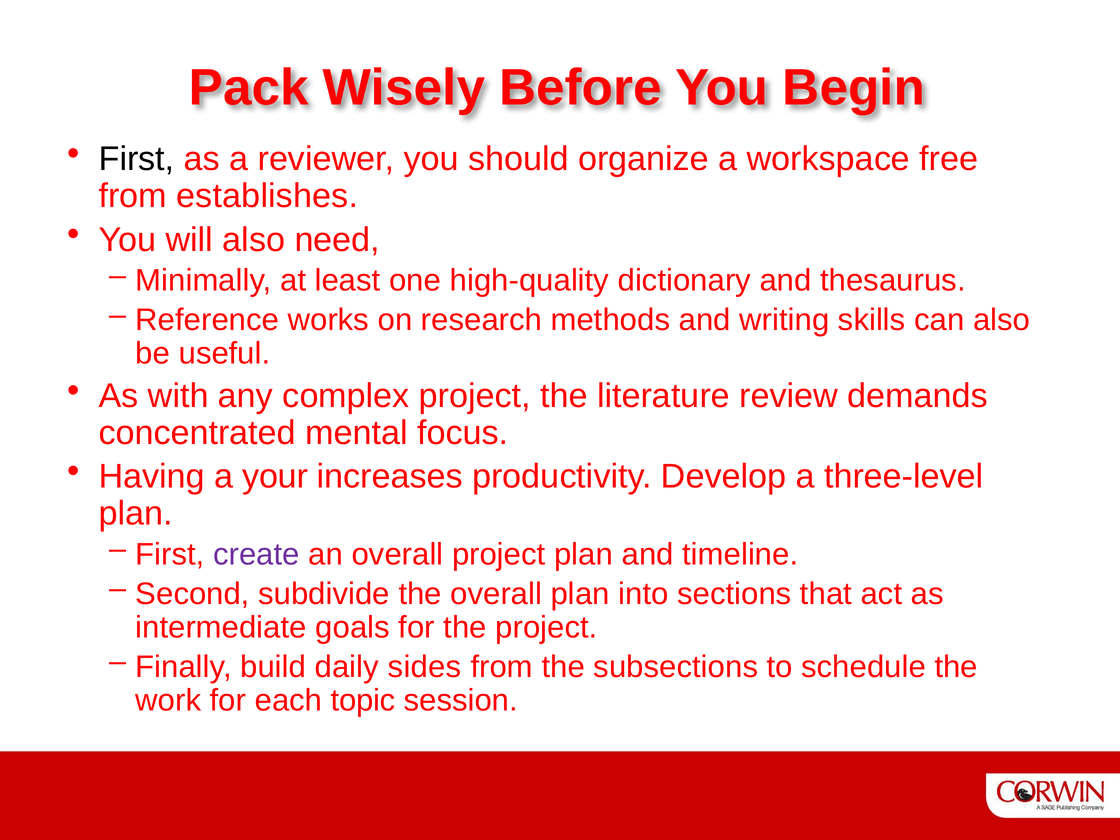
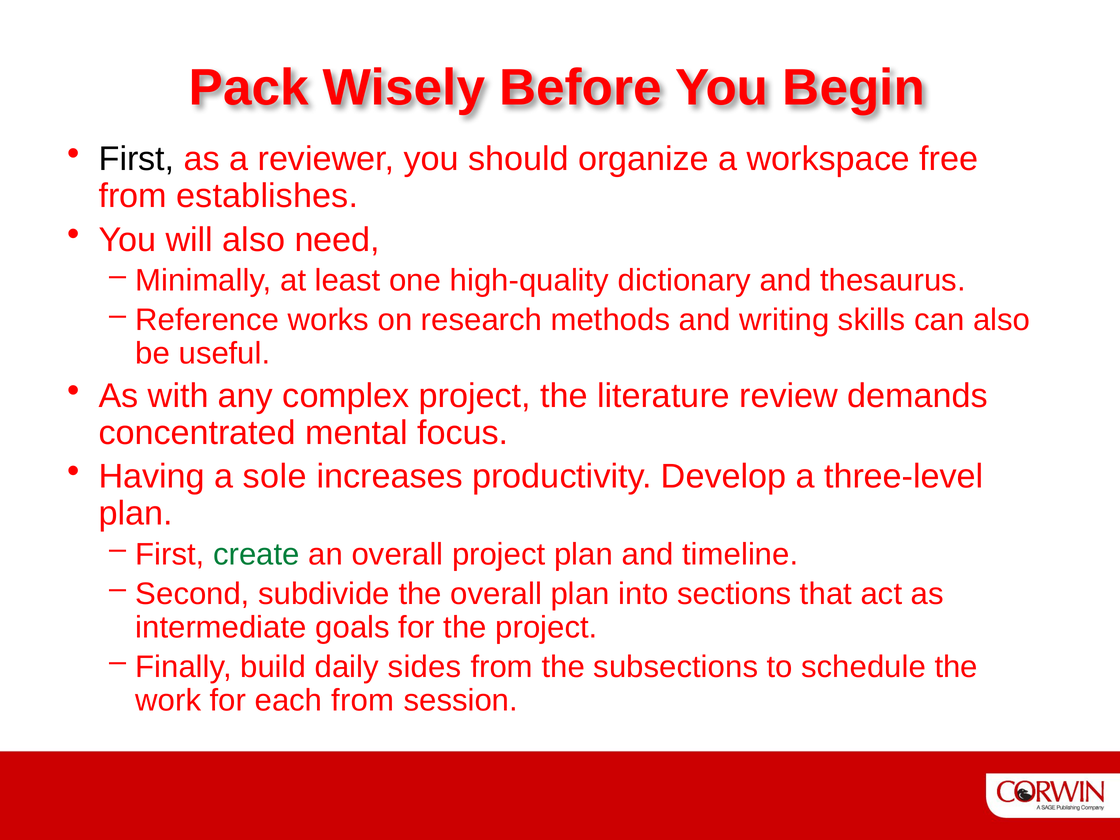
your: your -> sole
create colour: purple -> green
each topic: topic -> from
